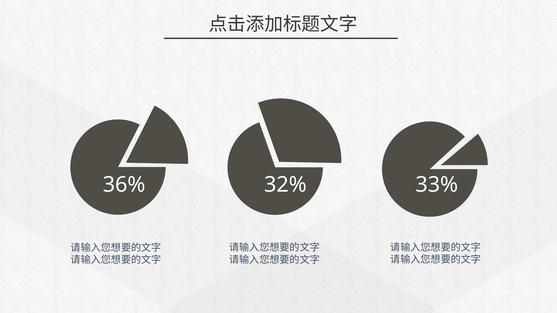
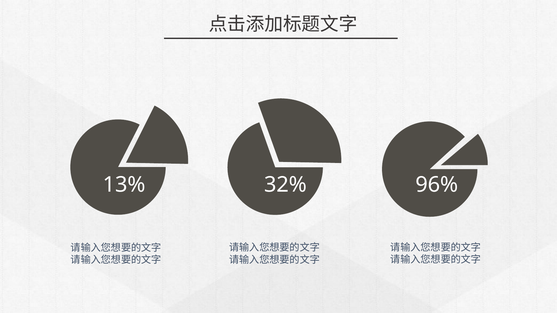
36%: 36% -> 13%
33%: 33% -> 96%
